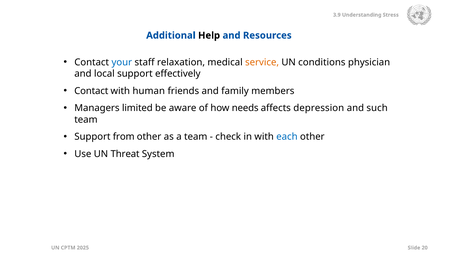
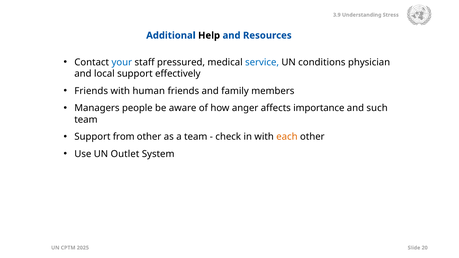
relaxation: relaxation -> pressured
service colour: orange -> blue
Contact at (91, 91): Contact -> Friends
limited: limited -> people
needs: needs -> anger
depression: depression -> importance
each colour: blue -> orange
Threat: Threat -> Outlet
